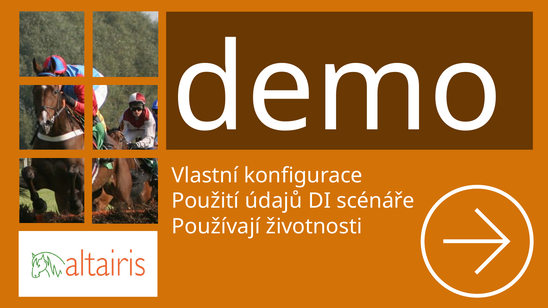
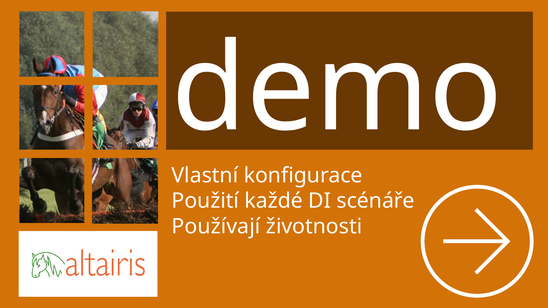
údajů: údajů -> každé
